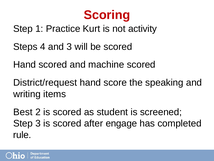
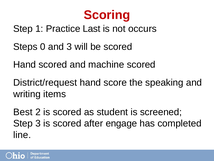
Kurt: Kurt -> Last
activity: activity -> occurs
4: 4 -> 0
rule: rule -> line
